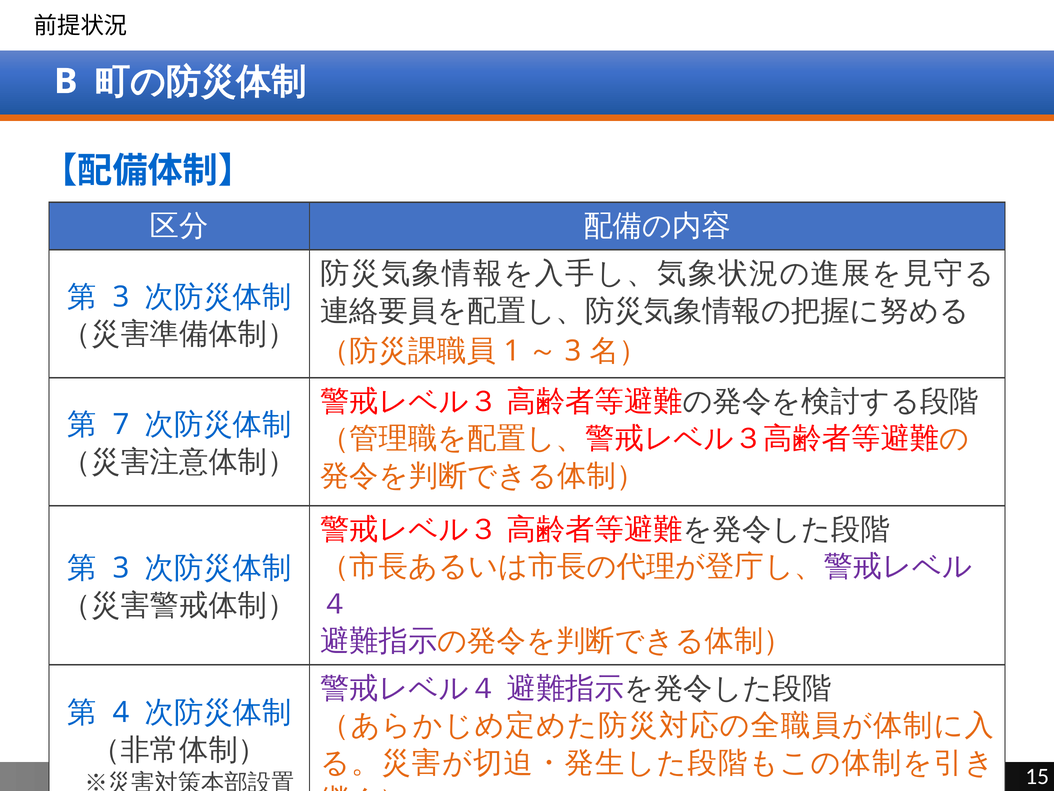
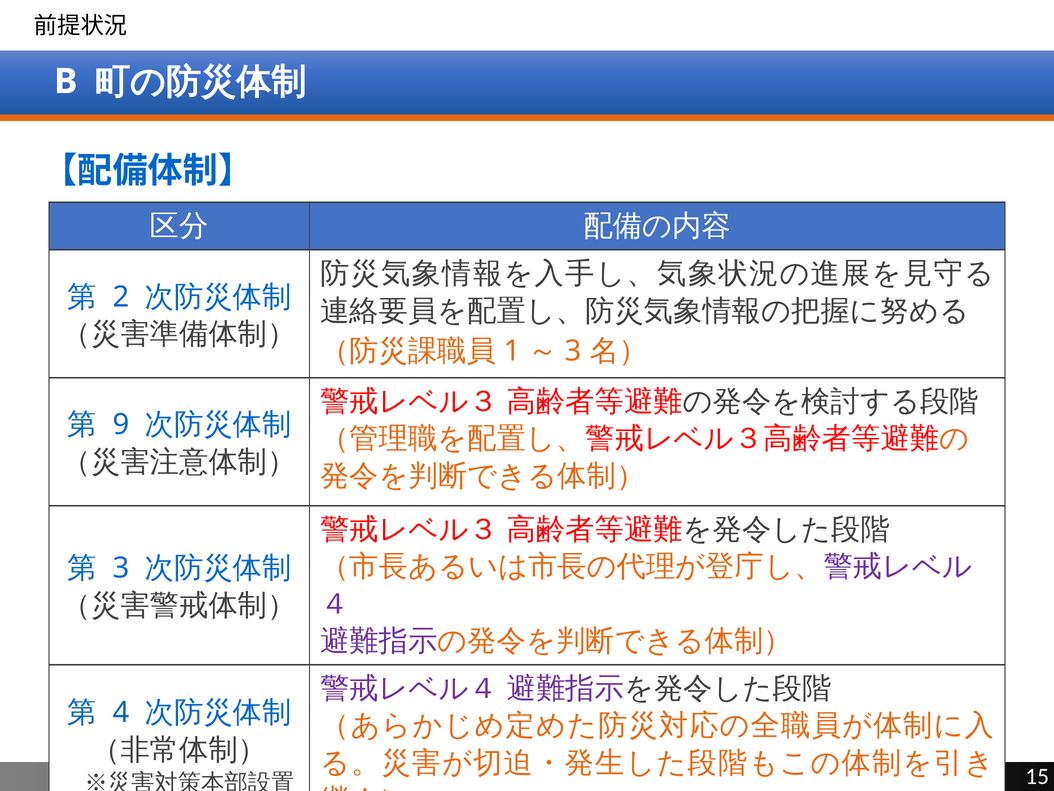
3 at (121, 297): 3 -> 2
7: 7 -> 9
